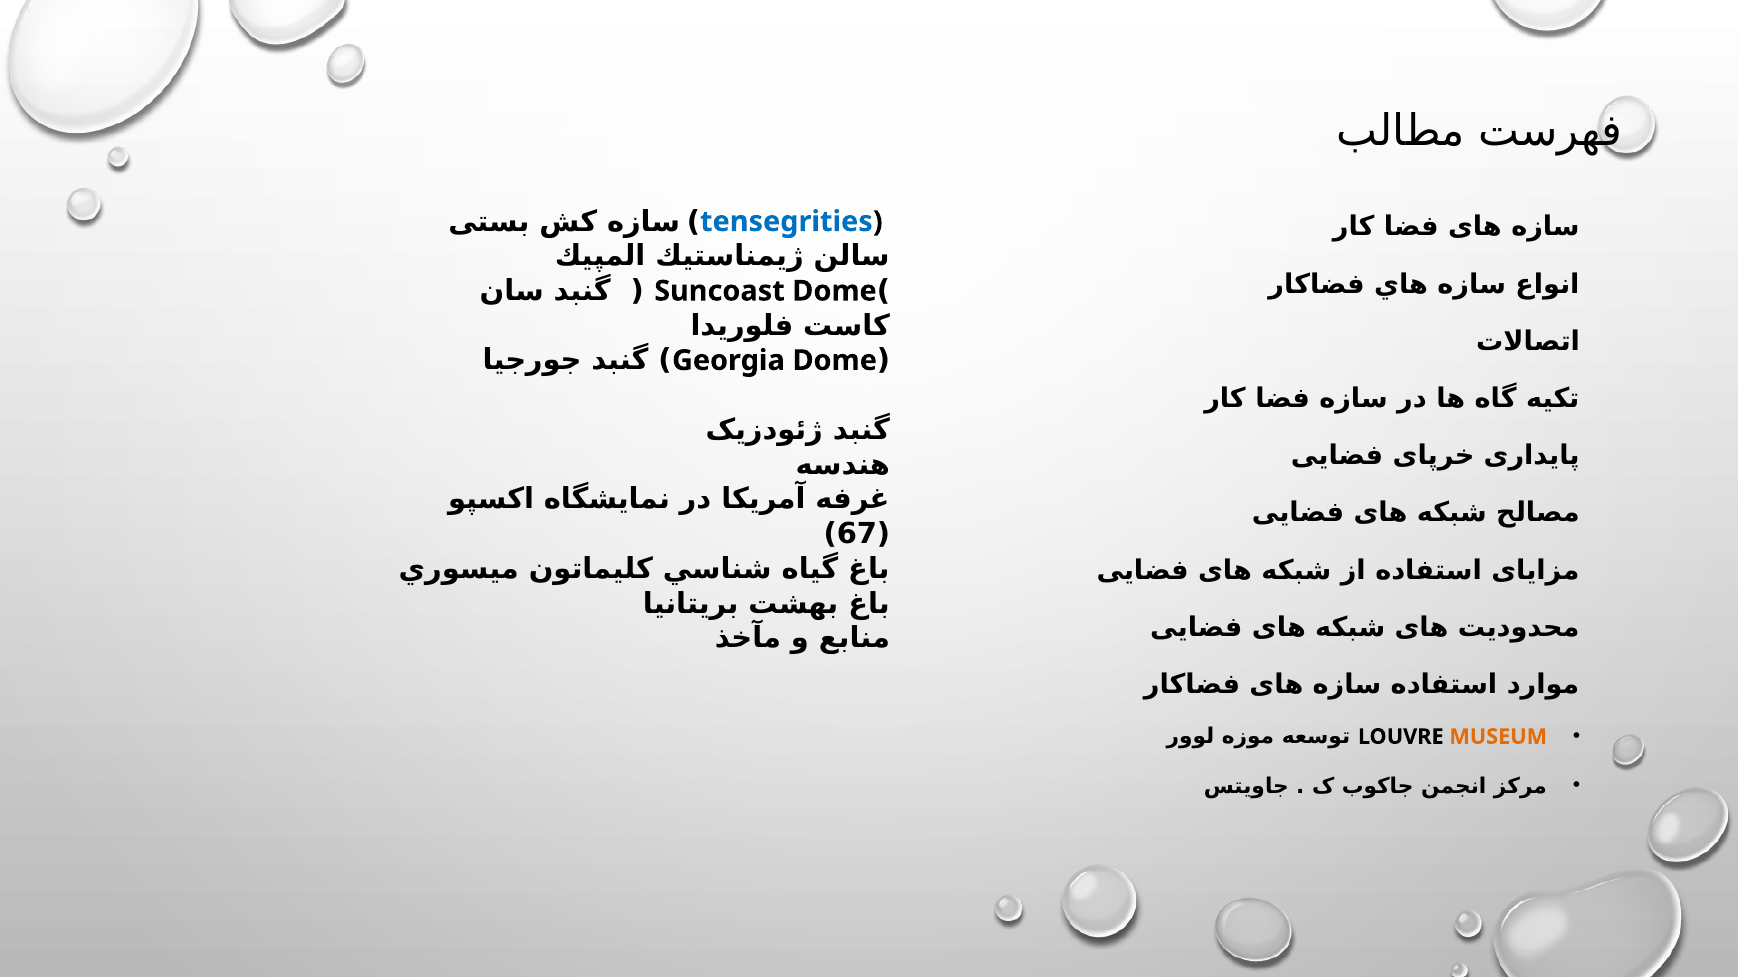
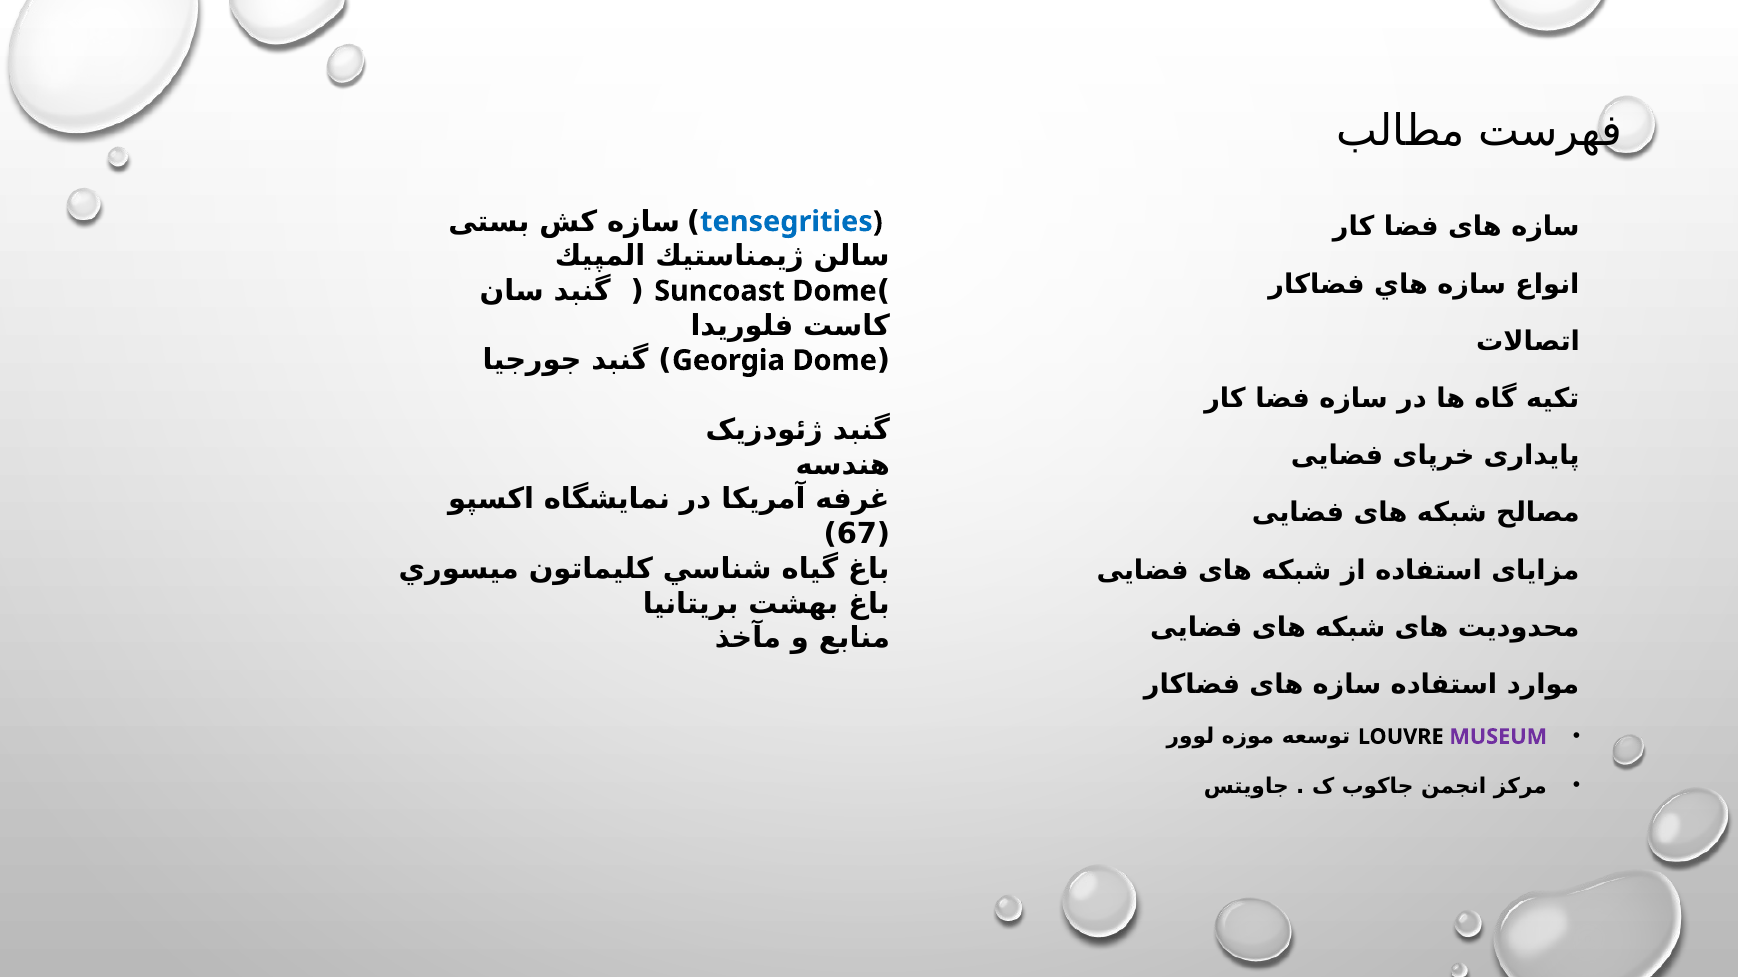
MUSEUM colour: orange -> purple
